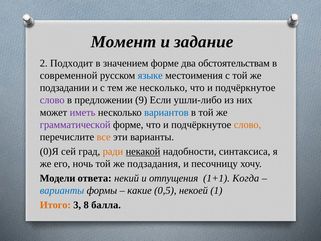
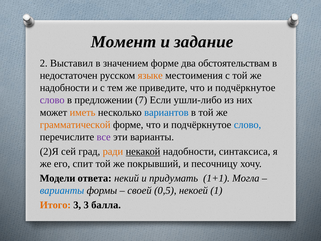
Подходит: Подходит -> Выставил
современной: современной -> недостаточен
языке colour: blue -> orange
подзадании at (65, 88): подзадании -> надобности
же несколько: несколько -> приведите
9: 9 -> 7
иметь colour: purple -> orange
грамматической colour: purple -> orange
слово at (248, 125) colour: orange -> blue
все colour: orange -> purple
0)Я: 0)Я -> 2)Я
ночь: ночь -> спит
подзадания: подзадания -> покрывший
отпущения: отпущения -> придумать
Когда: Когда -> Могла
какие: какие -> своей
3 8: 8 -> 3
